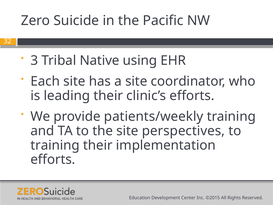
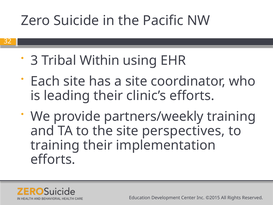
Native: Native -> Within
patients/weekly: patients/weekly -> partners/weekly
